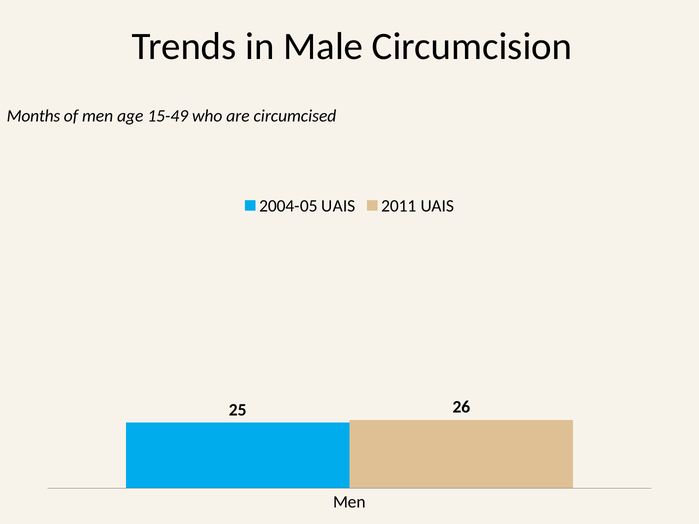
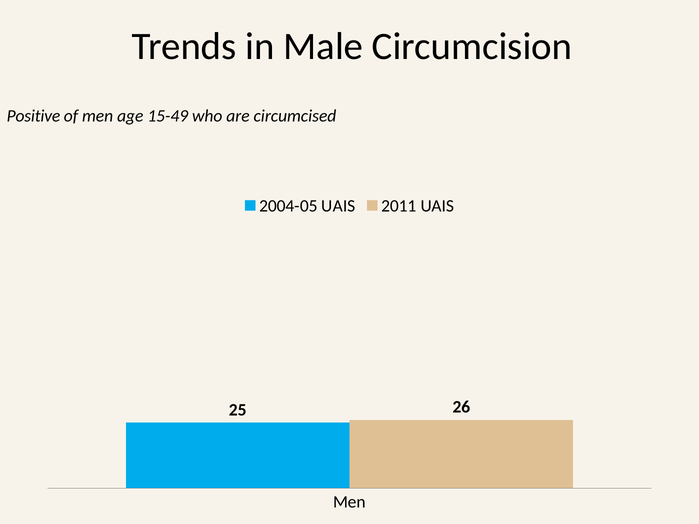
Months: Months -> Positive
